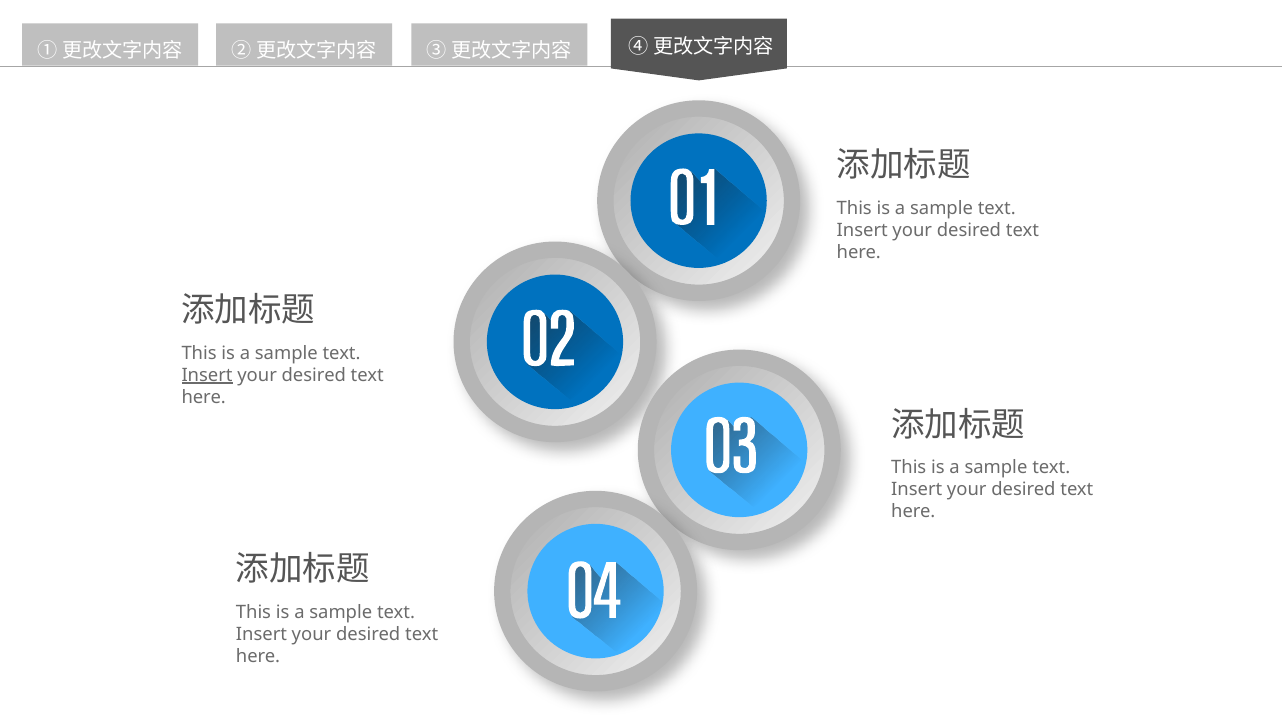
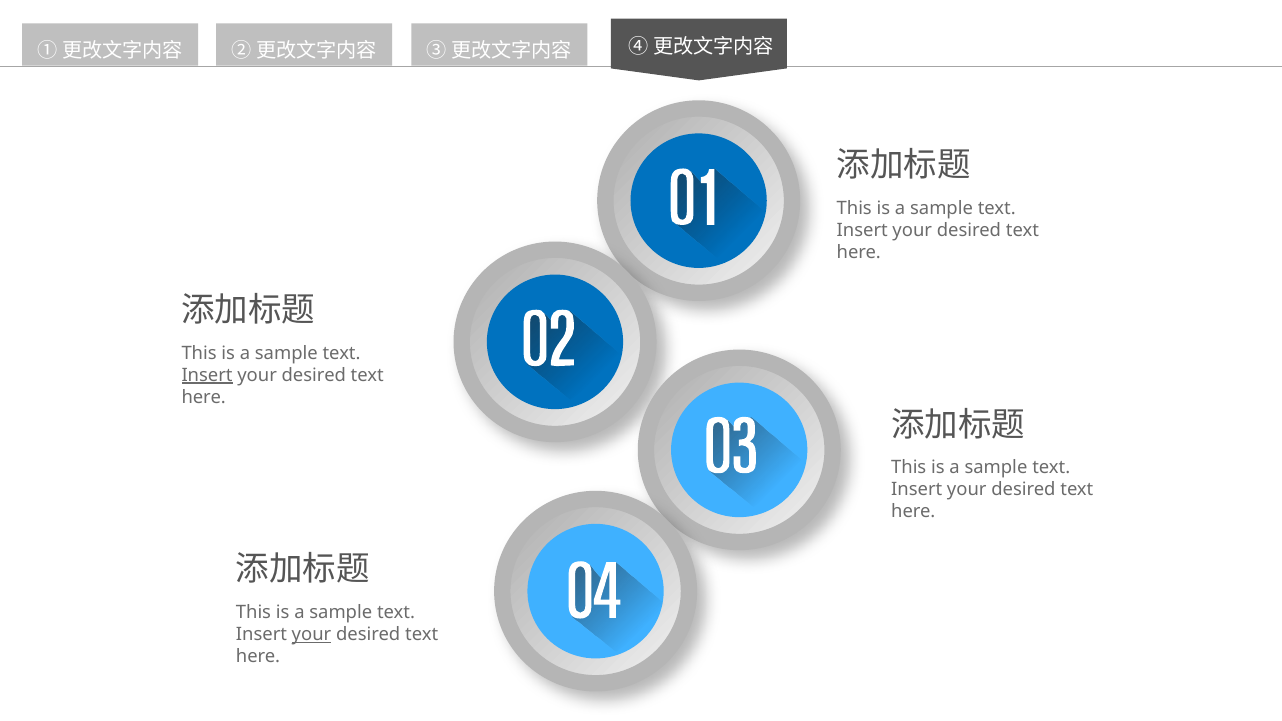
your at (312, 635) underline: none -> present
